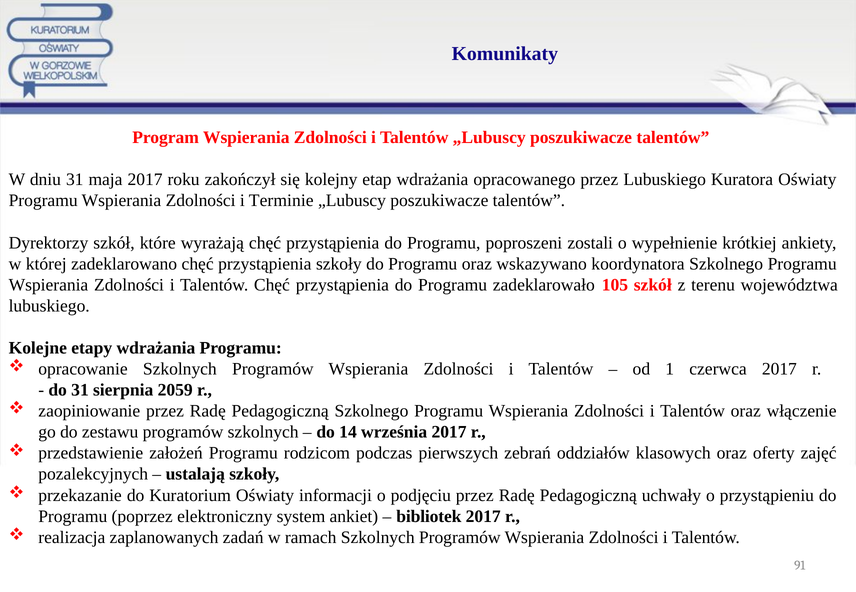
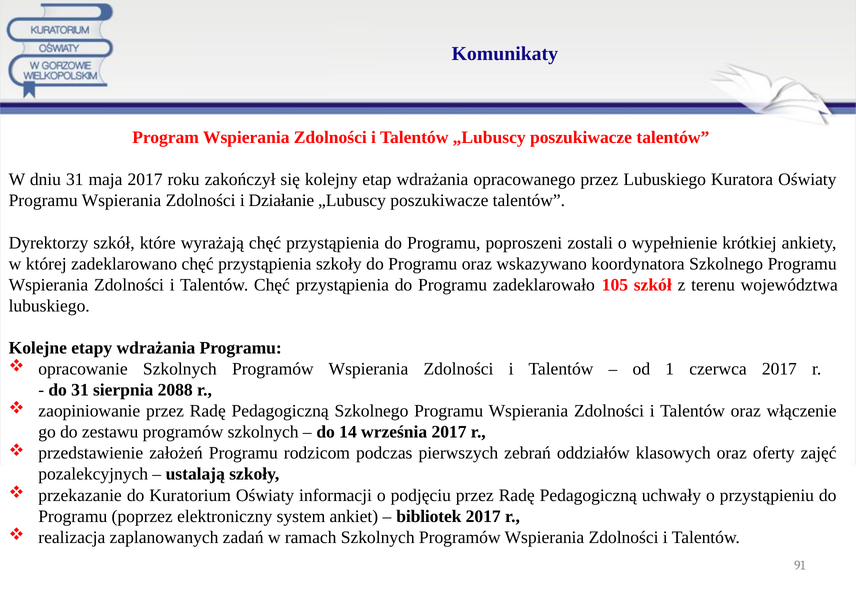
Terminie: Terminie -> Działanie
2059: 2059 -> 2088
